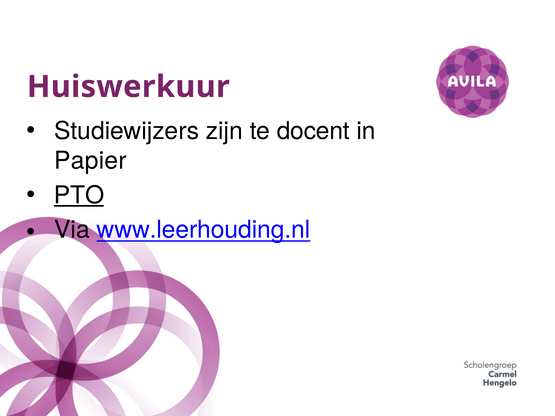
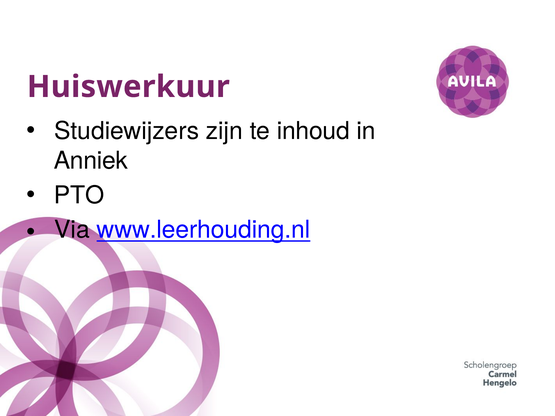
docent: docent -> inhoud
Papier: Papier -> Anniek
PTO underline: present -> none
